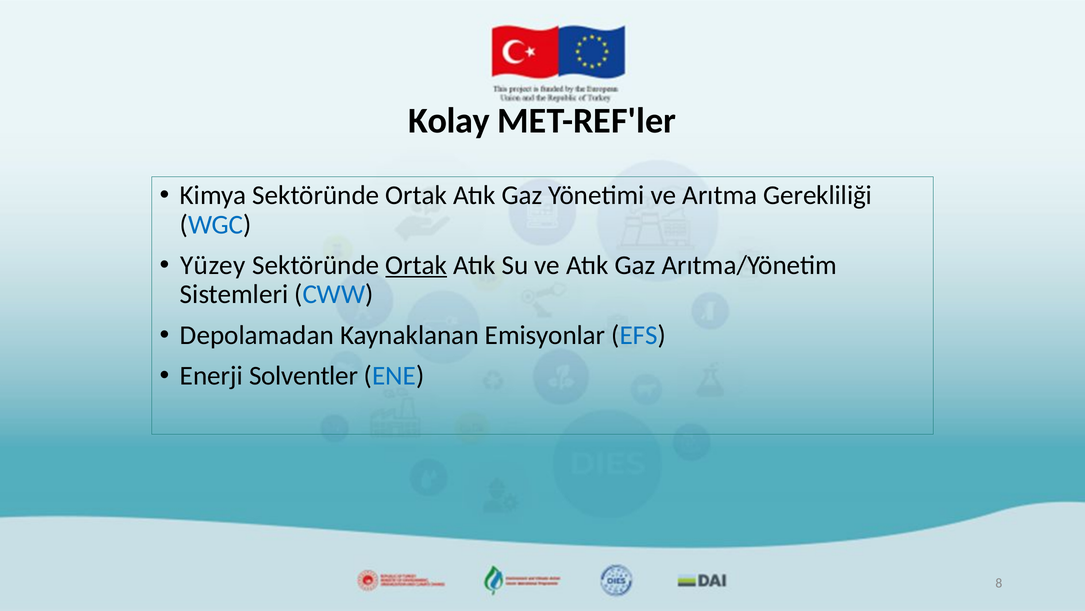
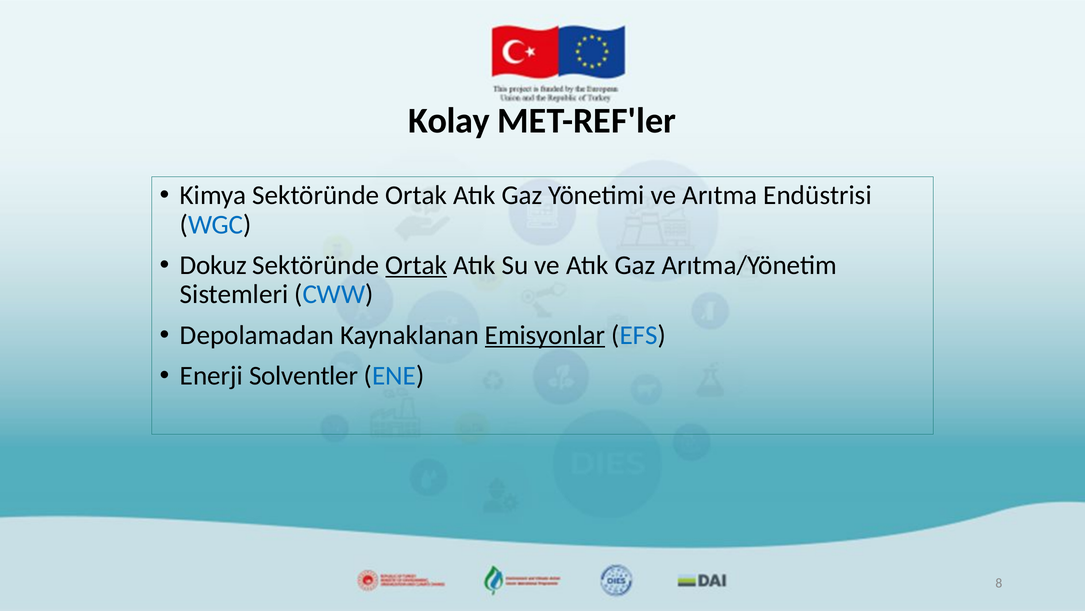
Gerekliliği: Gerekliliği -> Endüstrisi
Yüzey: Yüzey -> Dokuz
Emisyonlar underline: none -> present
